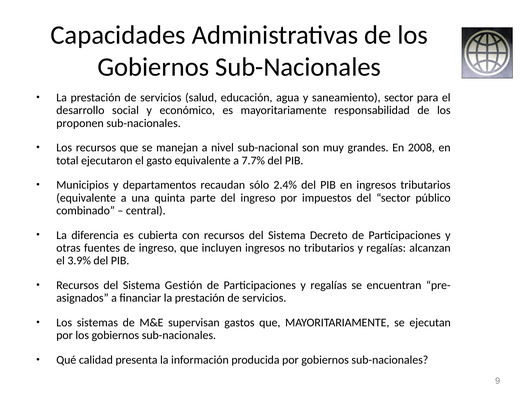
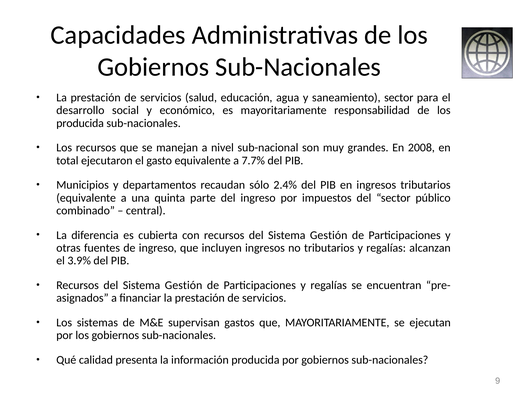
proponen at (80, 123): proponen -> producida
Decreto at (329, 235): Decreto -> Gestión
